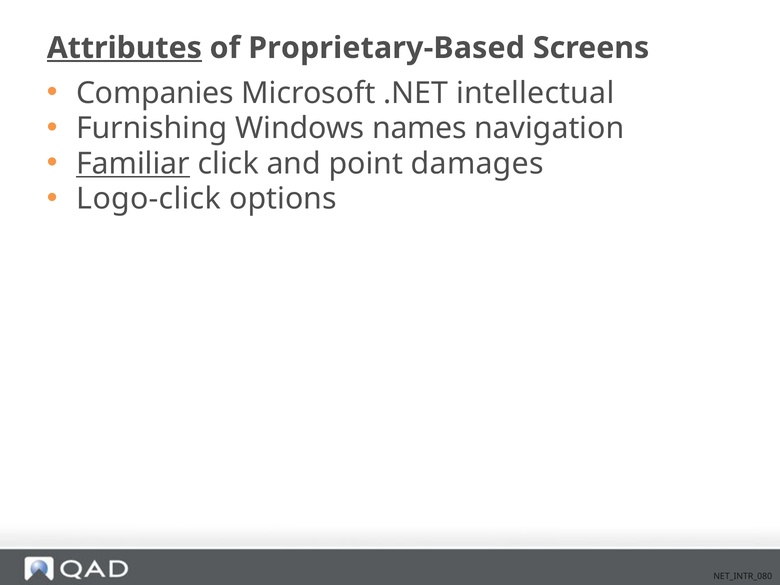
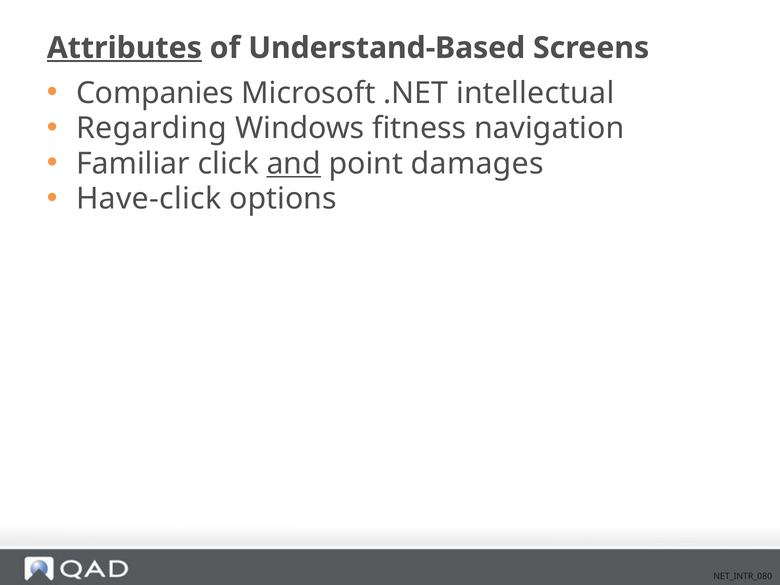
Proprietary-Based: Proprietary-Based -> Understand-Based
Furnishing: Furnishing -> Regarding
names: names -> fitness
Familiar underline: present -> none
and underline: none -> present
Logo-click: Logo-click -> Have-click
